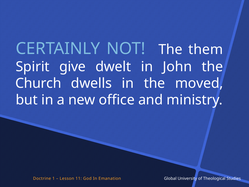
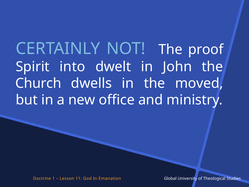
them: them -> proof
give: give -> into
